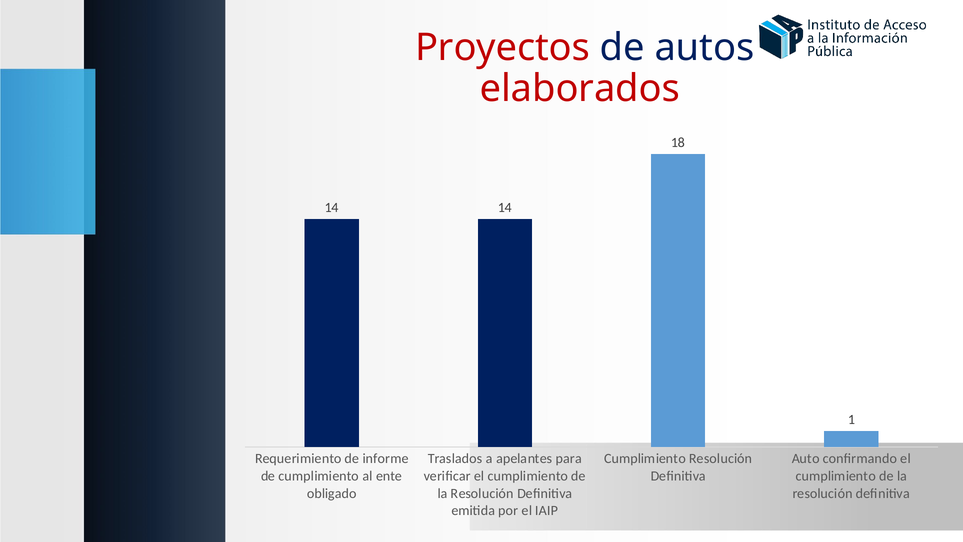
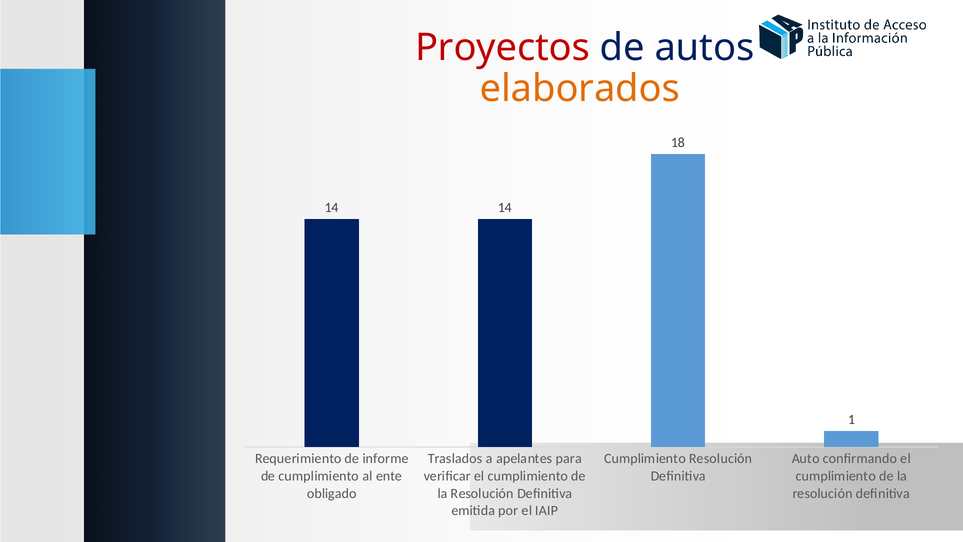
elaborados colour: red -> orange
